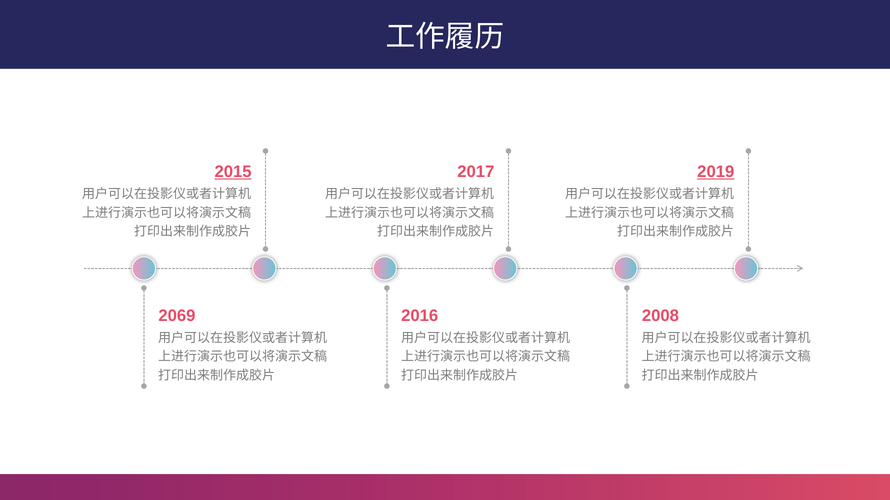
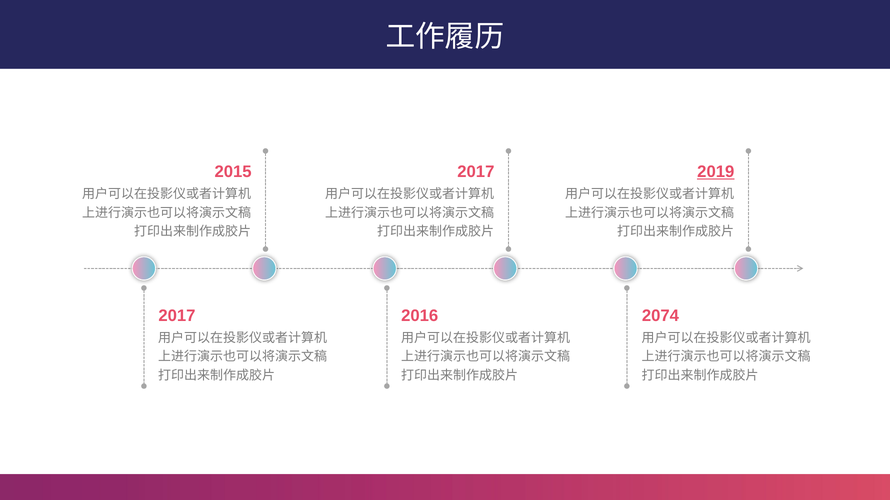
2015 underline: present -> none
2069 at (177, 316): 2069 -> 2017
2008: 2008 -> 2074
